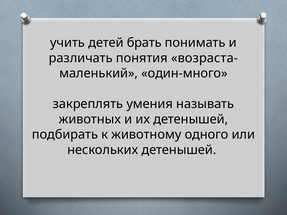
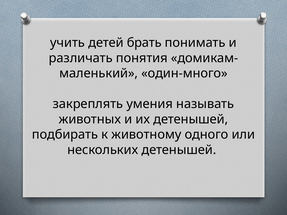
возраста-: возраста- -> домикам-
